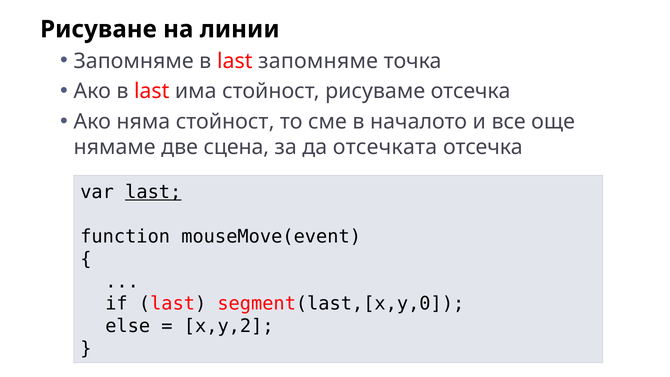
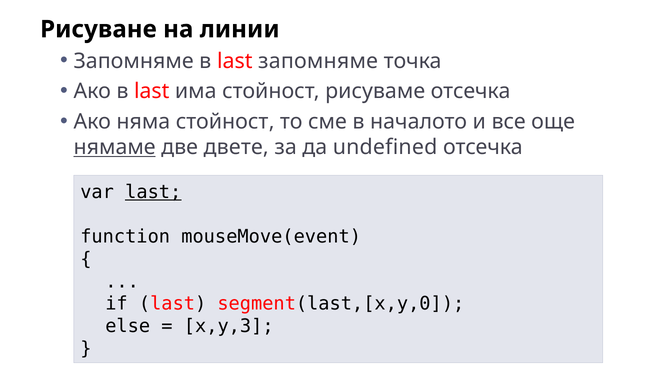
нямаме underline: none -> present
сцена: сцена -> двете
отсечката: отсечката -> undefined
x,y,2: x,y,2 -> x,y,3
